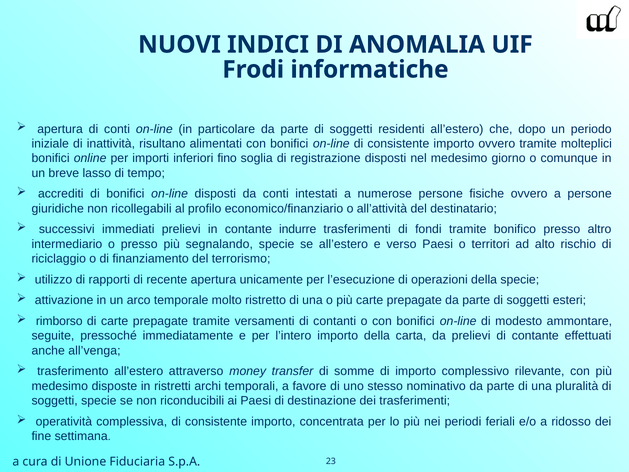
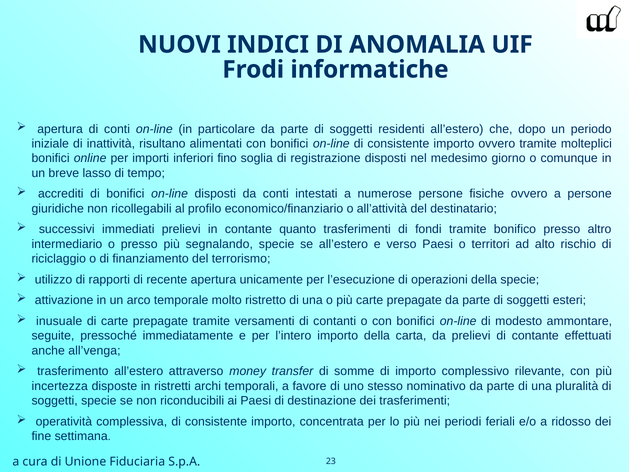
indurre: indurre -> quanto
rimborso: rimborso -> inusuale
medesimo at (60, 386): medesimo -> incertezza
